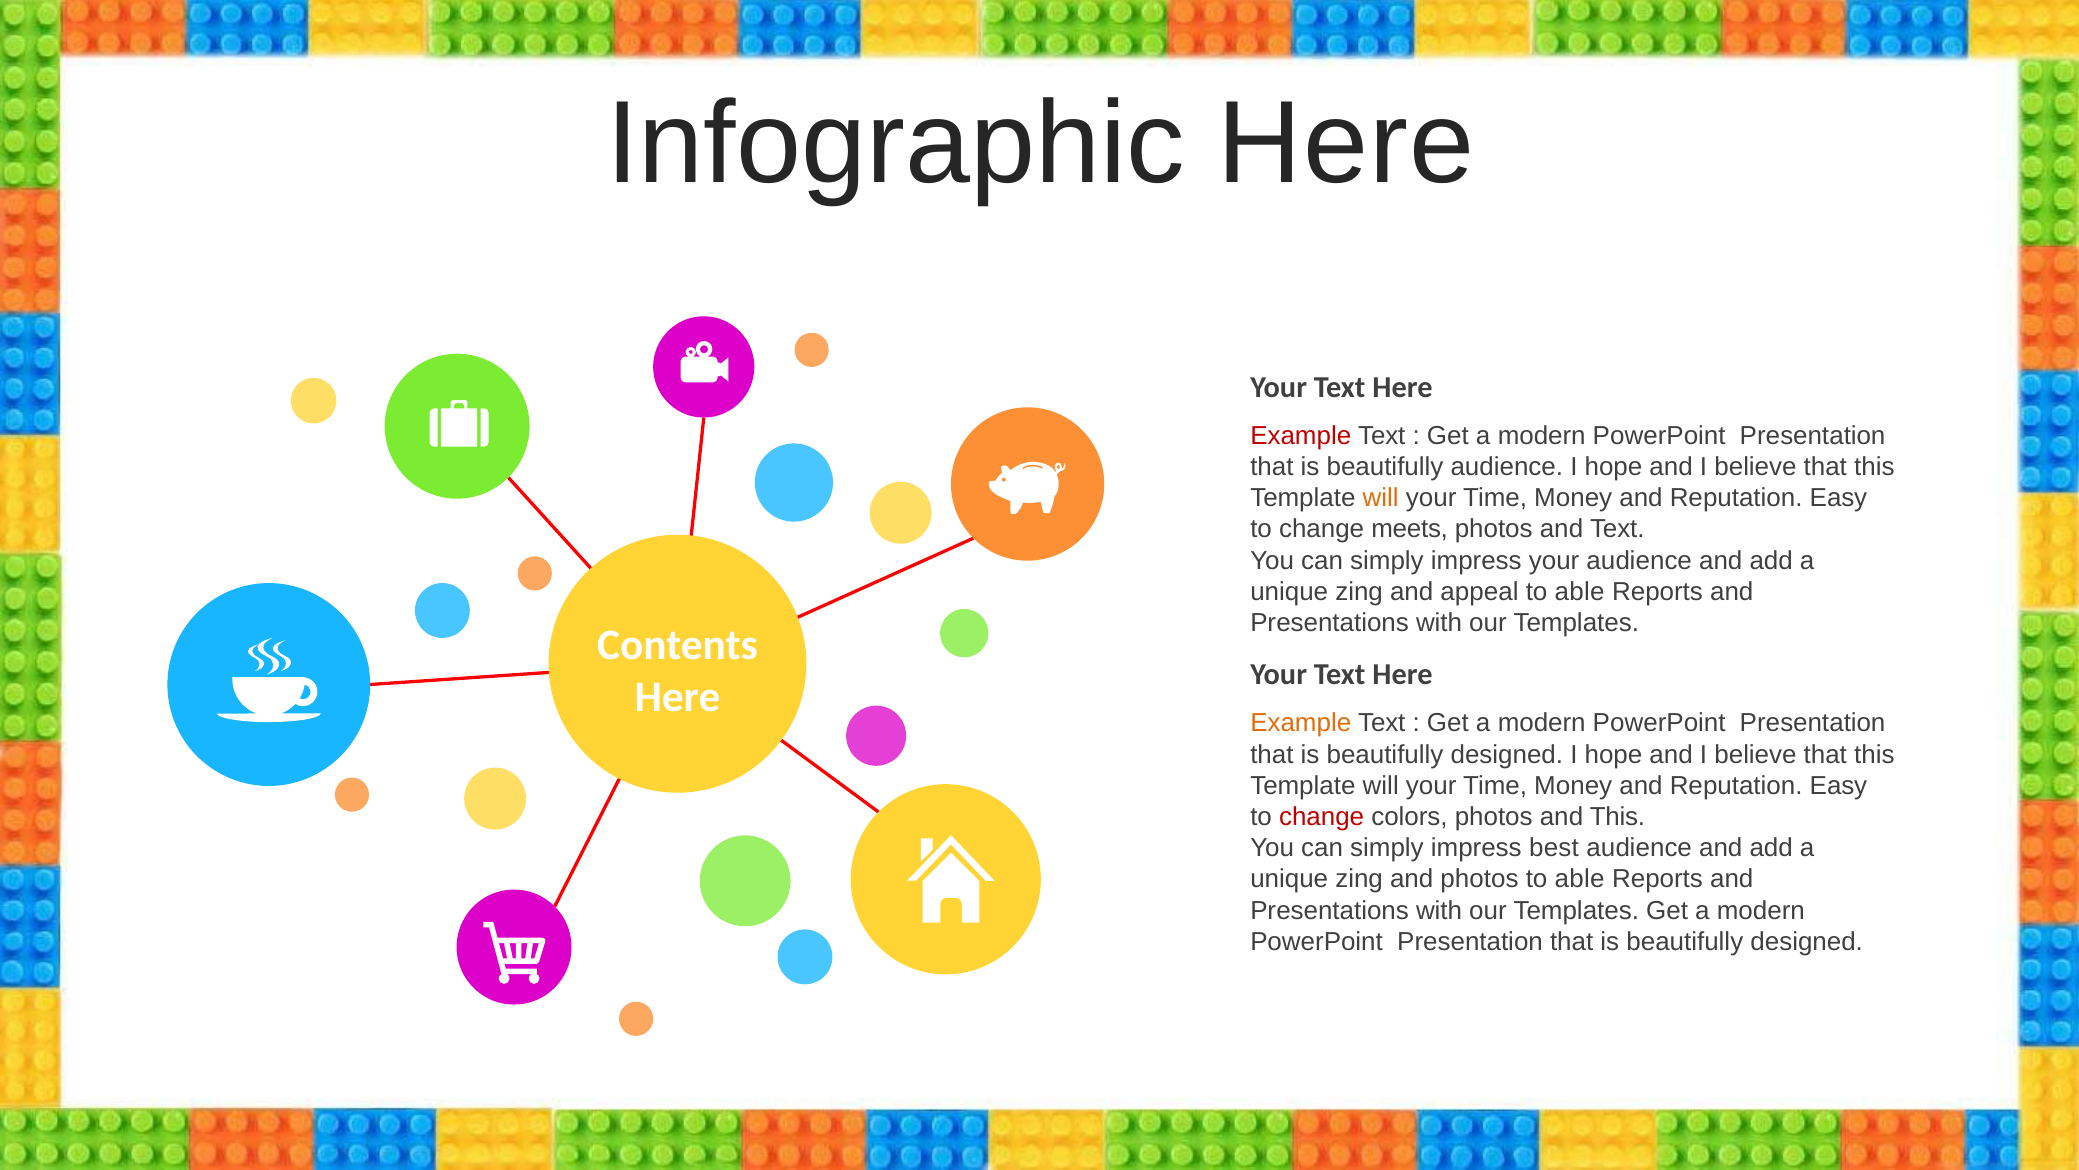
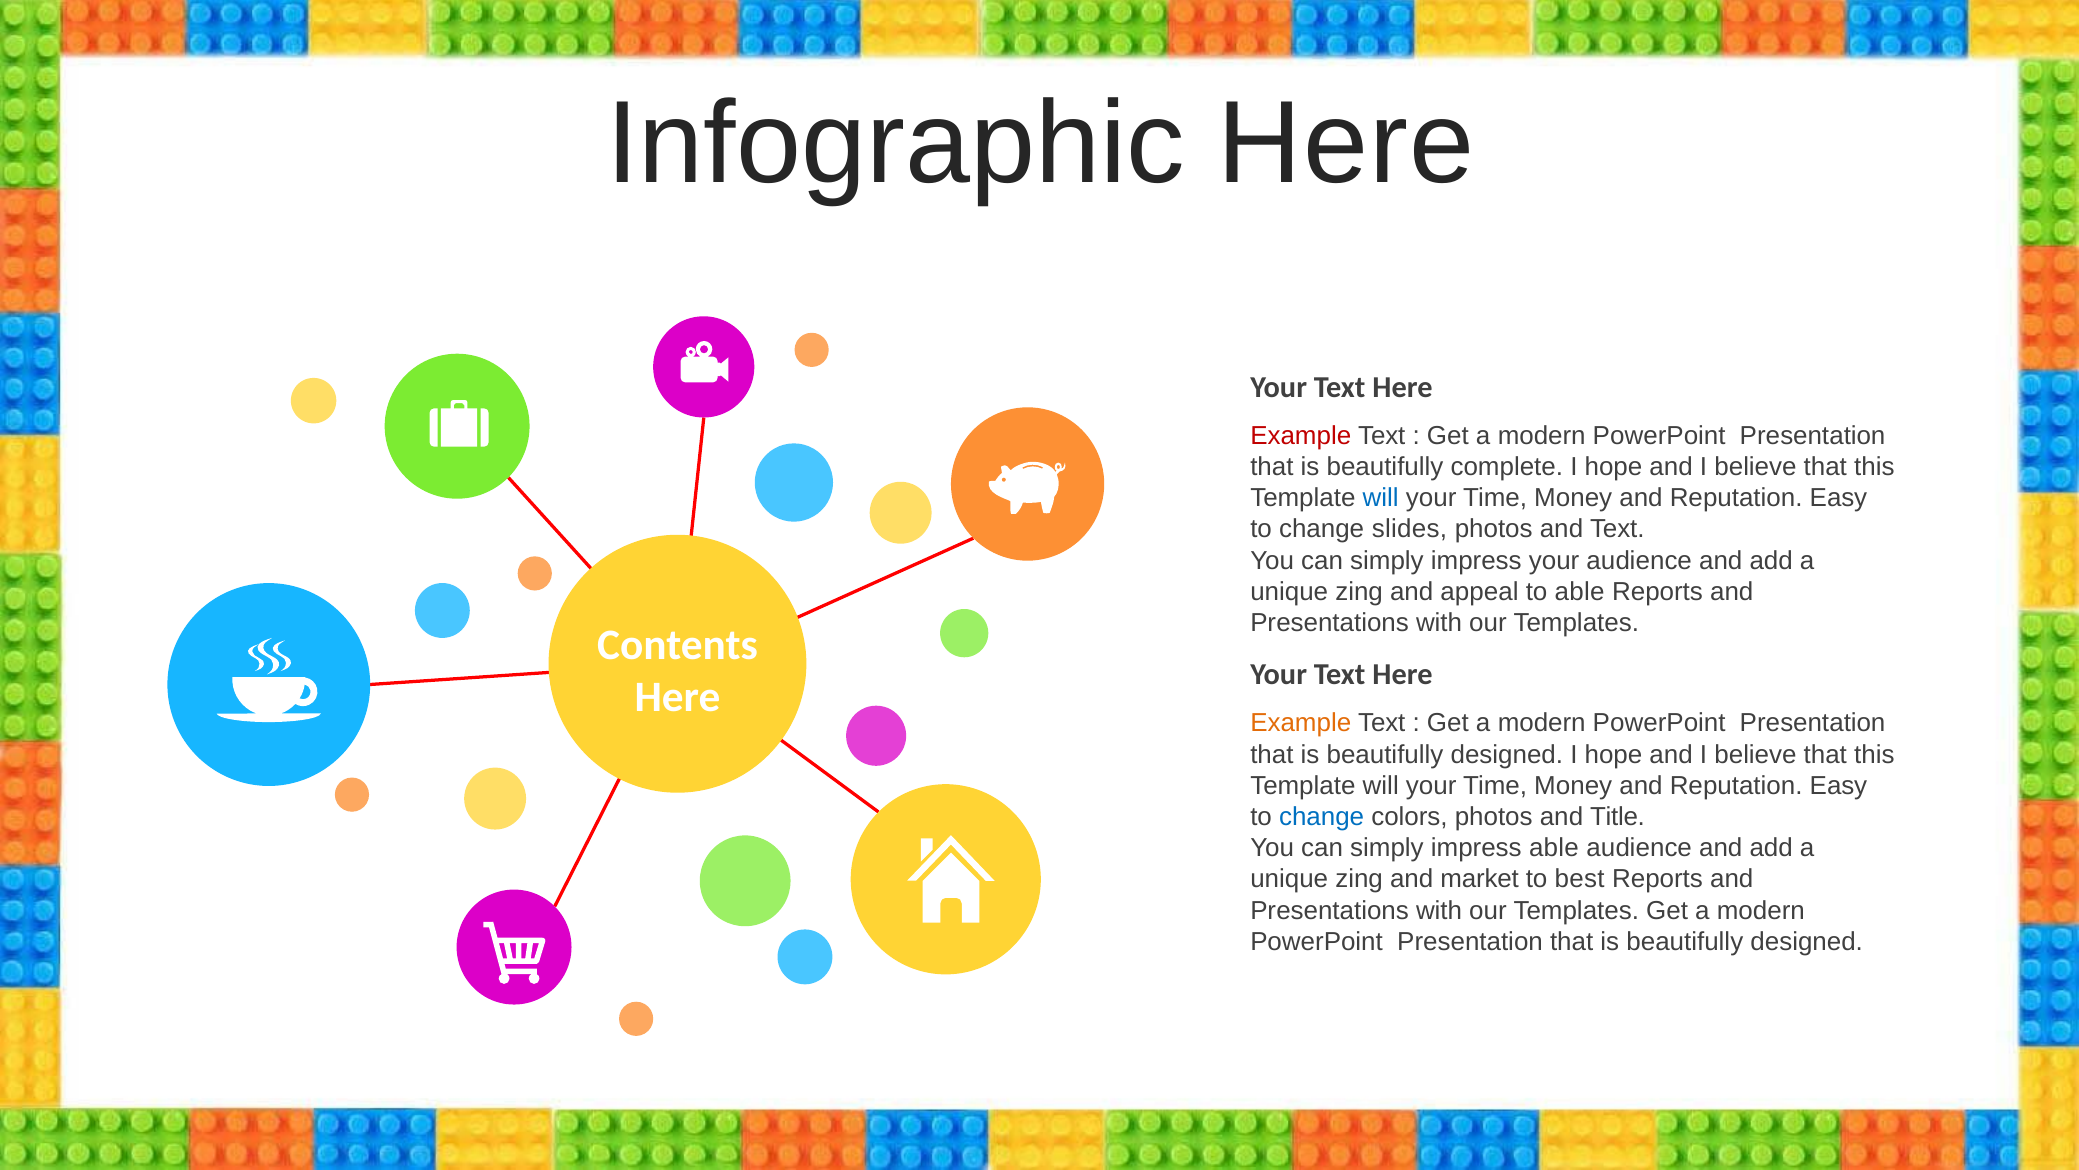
beautifully audience: audience -> complete
will at (1381, 498) colour: orange -> blue
meets: meets -> slides
change at (1322, 816) colour: red -> blue
and This: This -> Title
impress best: best -> able
and photos: photos -> market
able at (1580, 879): able -> best
